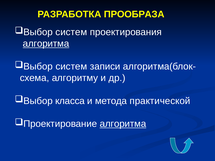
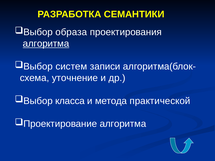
ПРООБРАЗА: ПРООБРАЗА -> СЕМАНТИКИ
систем at (71, 32): систем -> образа
алгоритму: алгоритму -> уточнение
алгоритма at (123, 124) underline: present -> none
